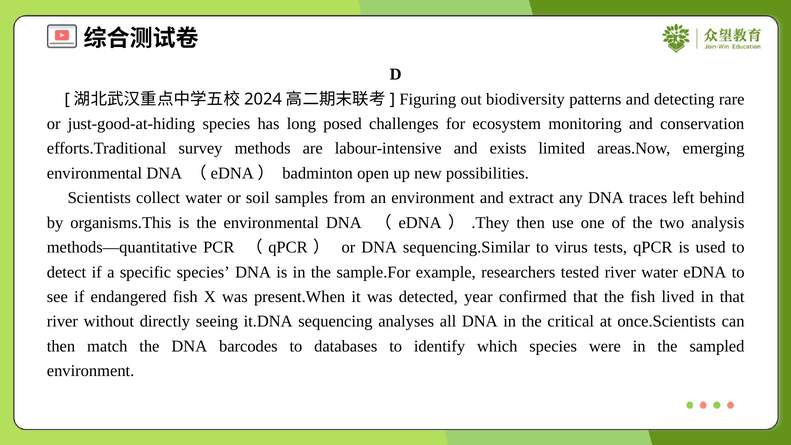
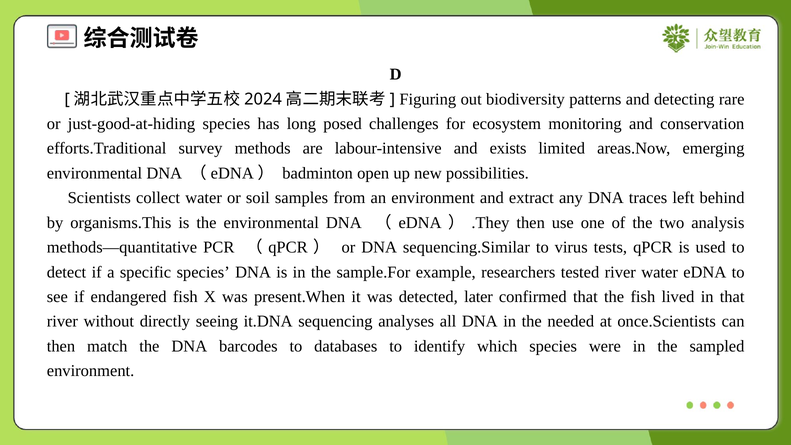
year: year -> later
critical: critical -> needed
